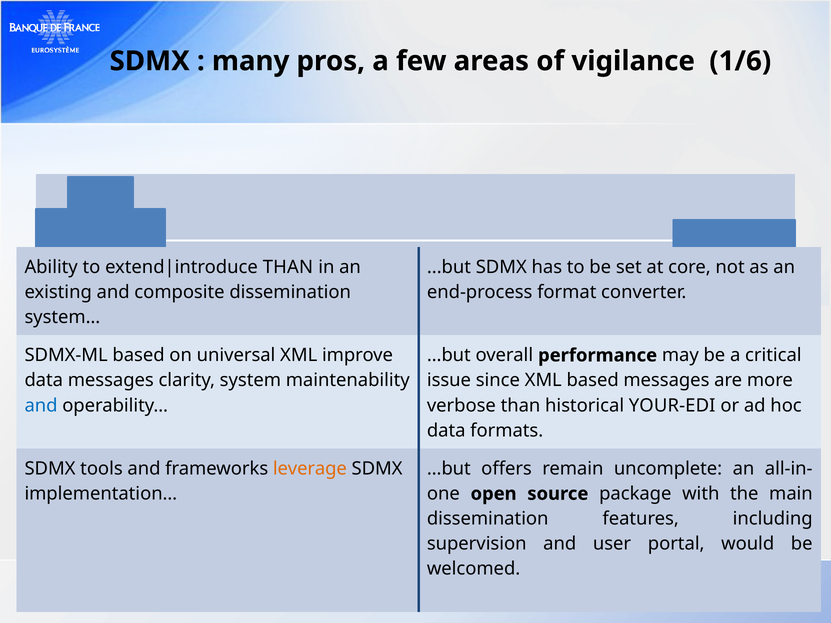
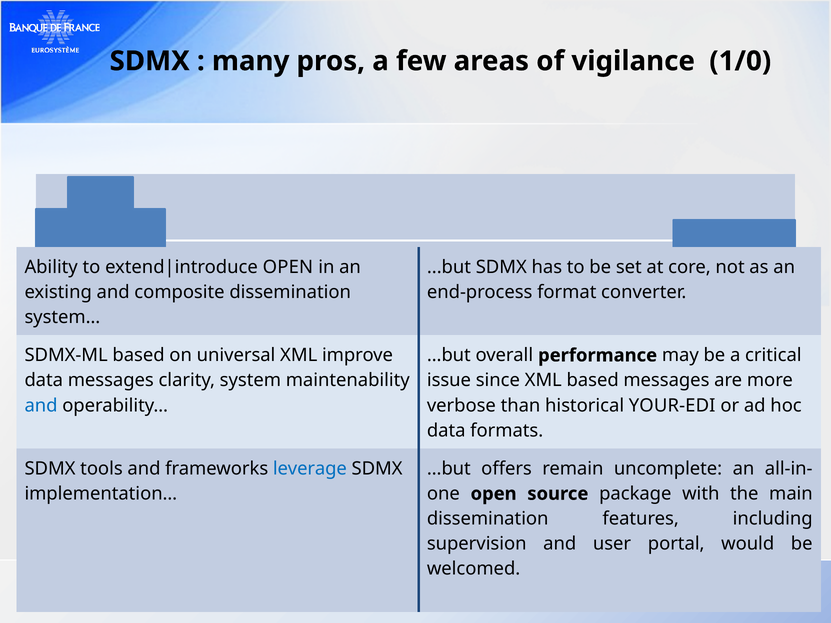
1/6: 1/6 -> 1/0
THAN at (288, 267): THAN -> OPEN
leverage colour: orange -> blue
